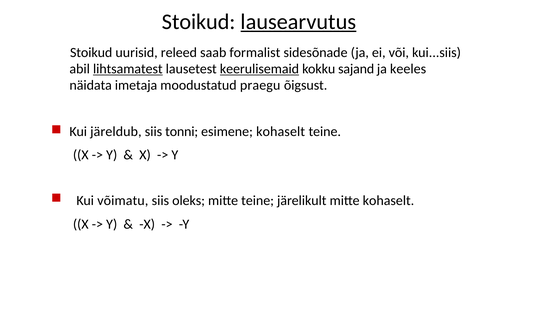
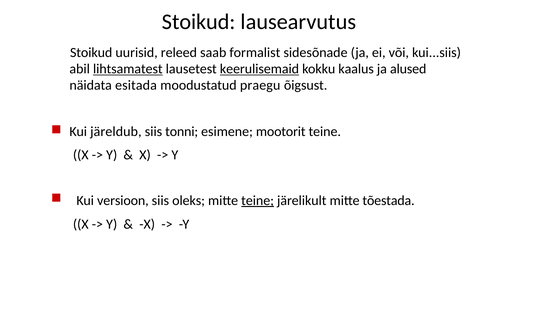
lausearvutus underline: present -> none
sajand: sajand -> kaalus
keeles: keeles -> alused
imetaja: imetaja -> esitada
esimene kohaselt: kohaselt -> mootorit
võimatu: võimatu -> versioon
teine at (258, 201) underline: none -> present
mitte kohaselt: kohaselt -> tõestada
